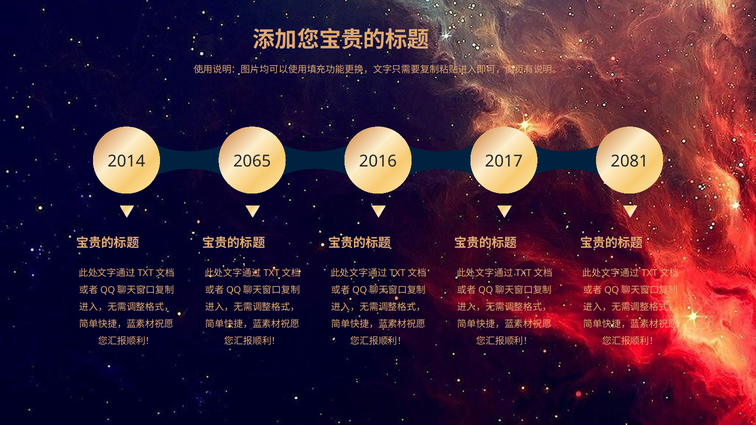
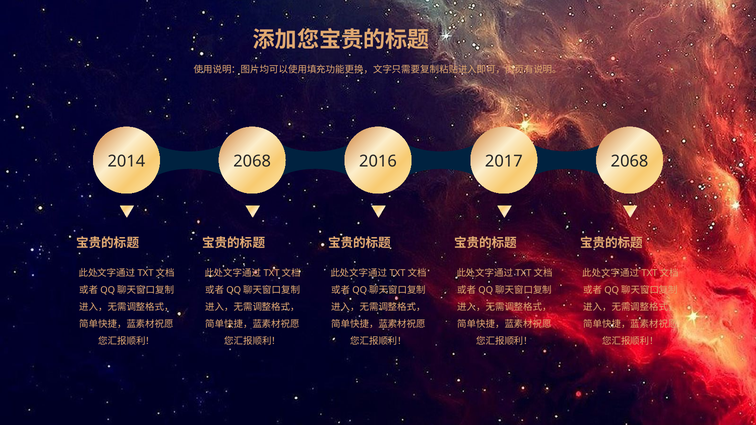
2014 2065: 2065 -> 2068
2017 2081: 2081 -> 2068
